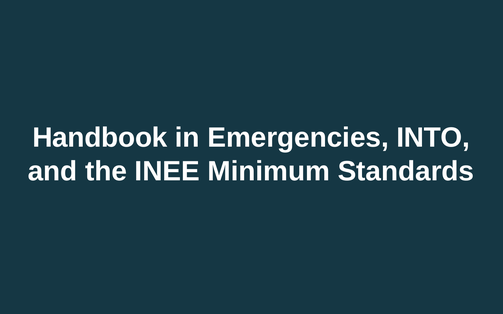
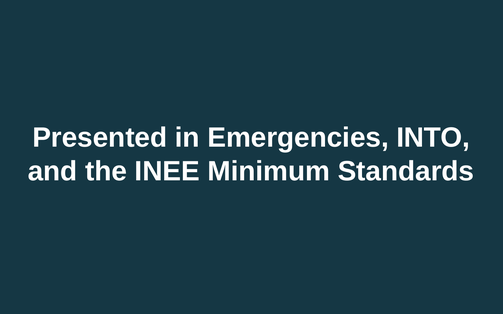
Handbook: Handbook -> Presented
